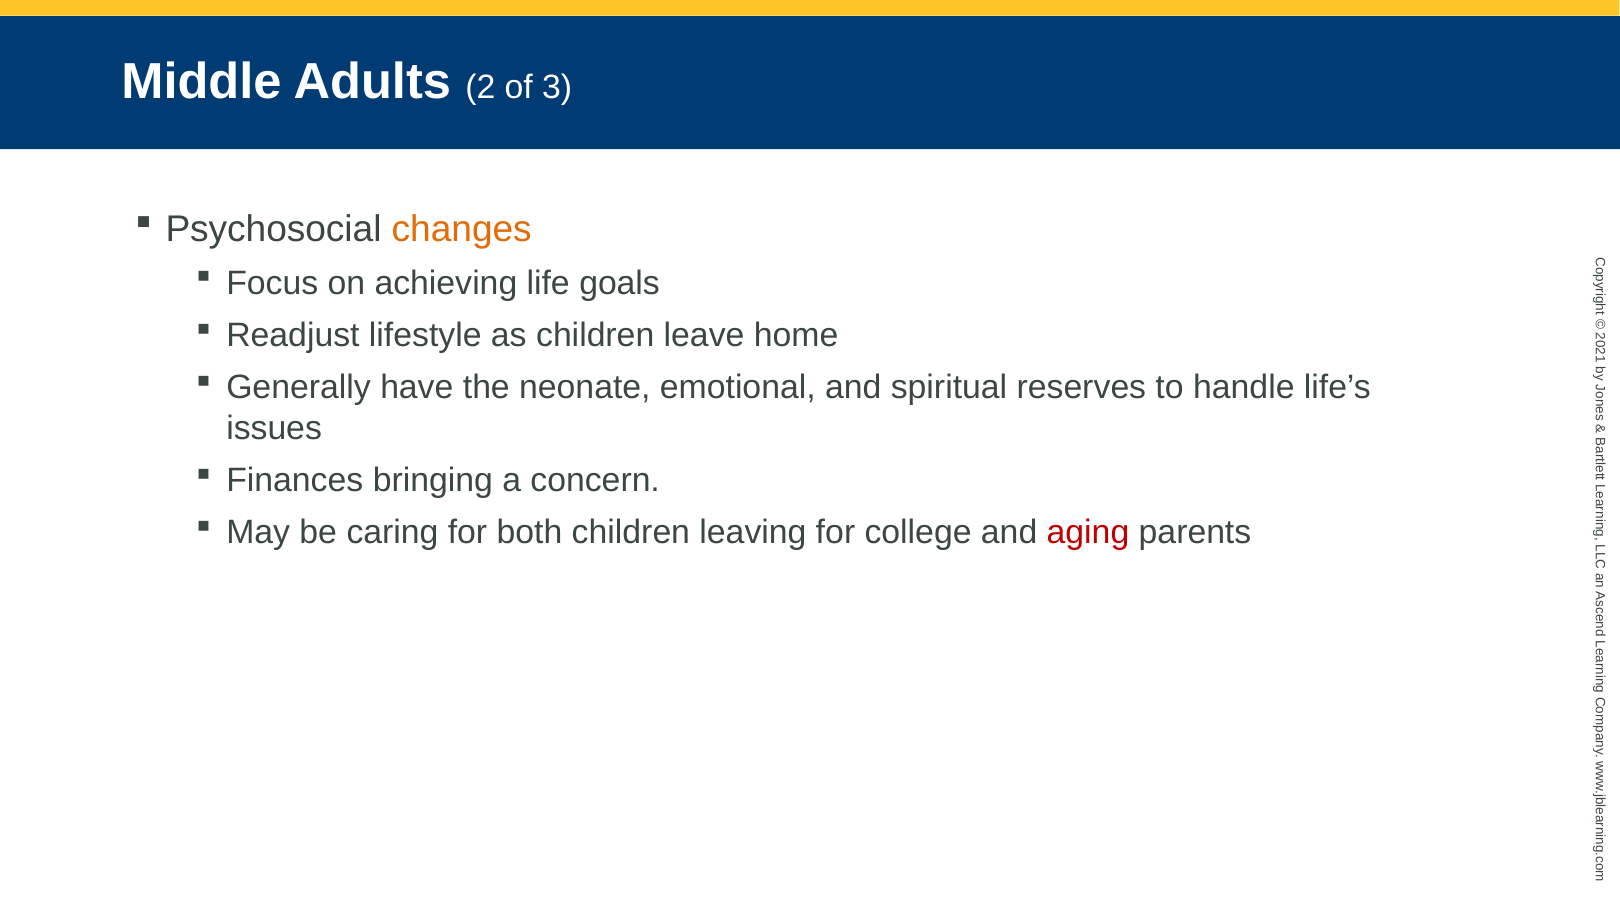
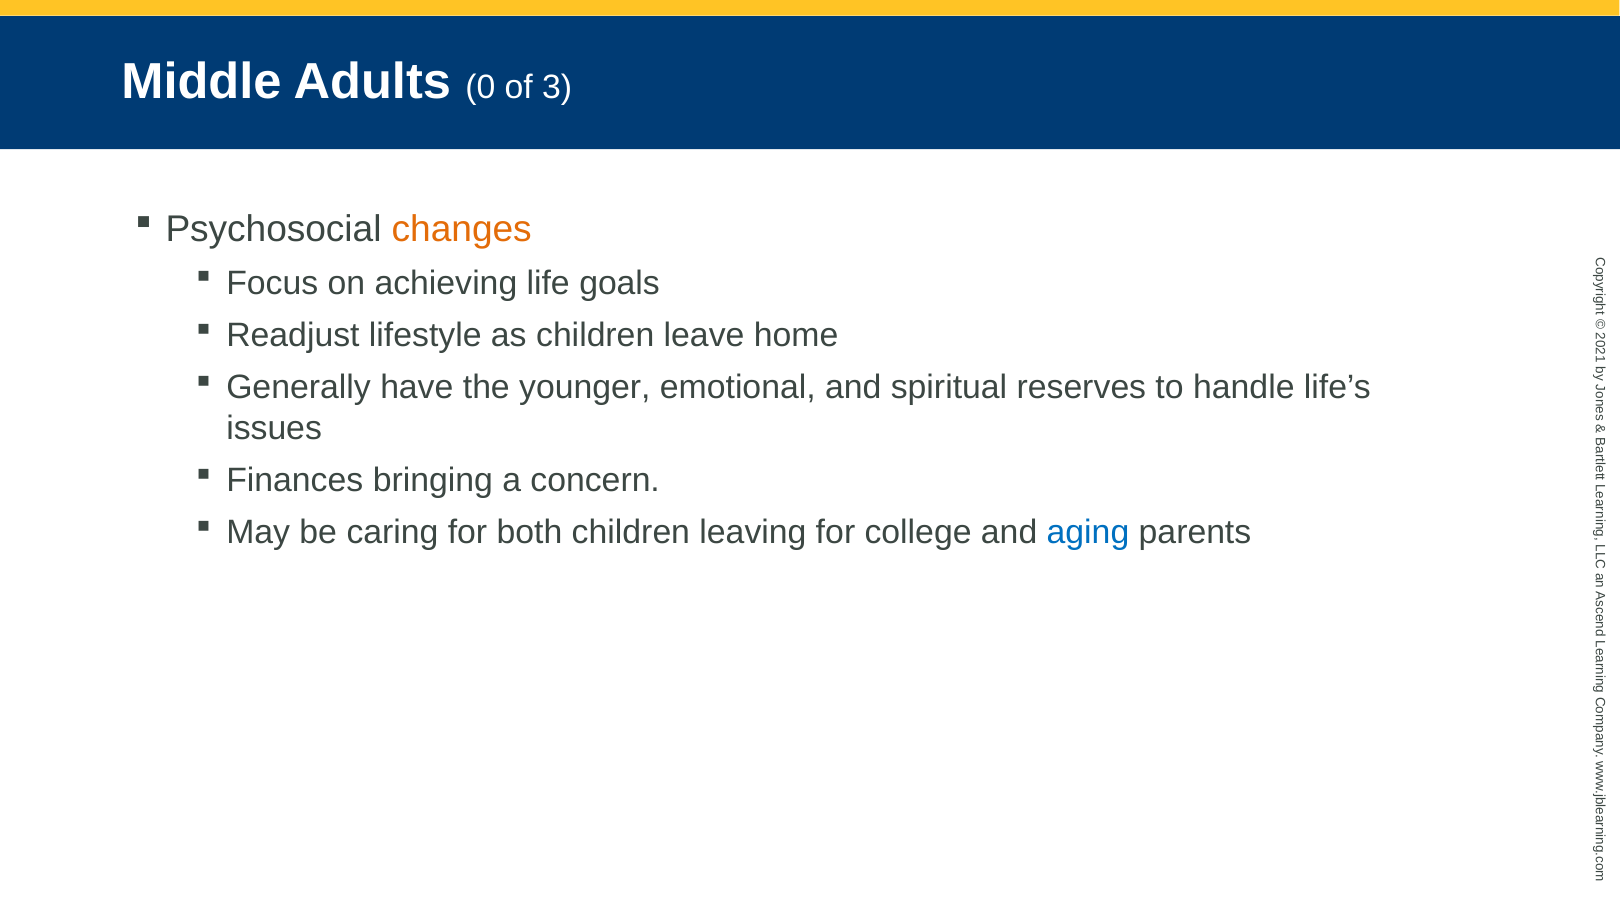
Adults 2: 2 -> 0
neonate: neonate -> younger
aging colour: red -> blue
